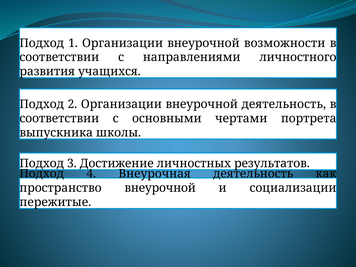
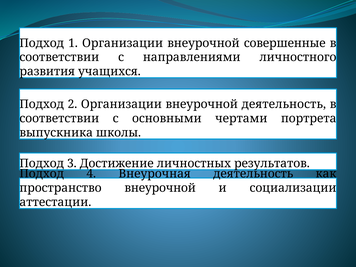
возможности: возможности -> совершенные
пережитые: пережитые -> аттестации
